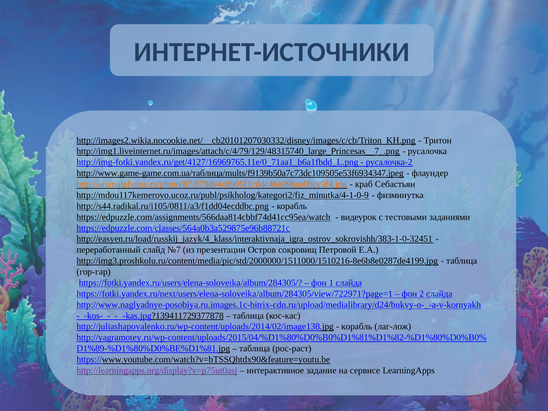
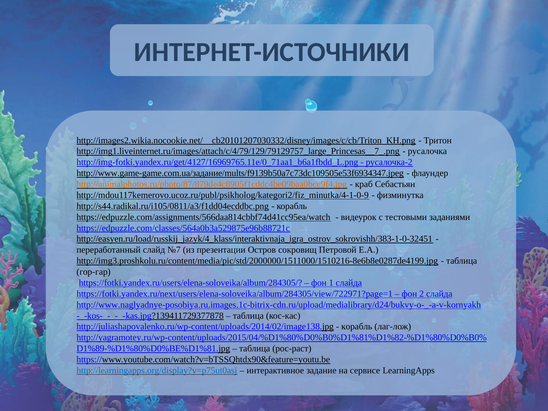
http://img1.liveinternet.ru/images/attach/c/4/79/129/48315740_large_Princesas__7_.png: http://img1.liveinternet.ru/images/attach/c/4/79/129/48315740_large_Princesas__7_.png -> http://img1.liveinternet.ru/images/attach/c/4/79/129/79129757_large_Princesas__7_.png
http://www.game-game.com.ua/таблица/mults/f9139b50a7c73dc109505e53f6934347.jpeg: http://www.game-game.com.ua/таблица/mults/f9139b50a7c73dc109505e53f6934347.jpeg -> http://www.game-game.com.ua/задание/mults/f9139b50a7c73dc109505e53f6934347.jpeg
http://learningapps.org/display?v=p75ut0asj colour: purple -> blue
